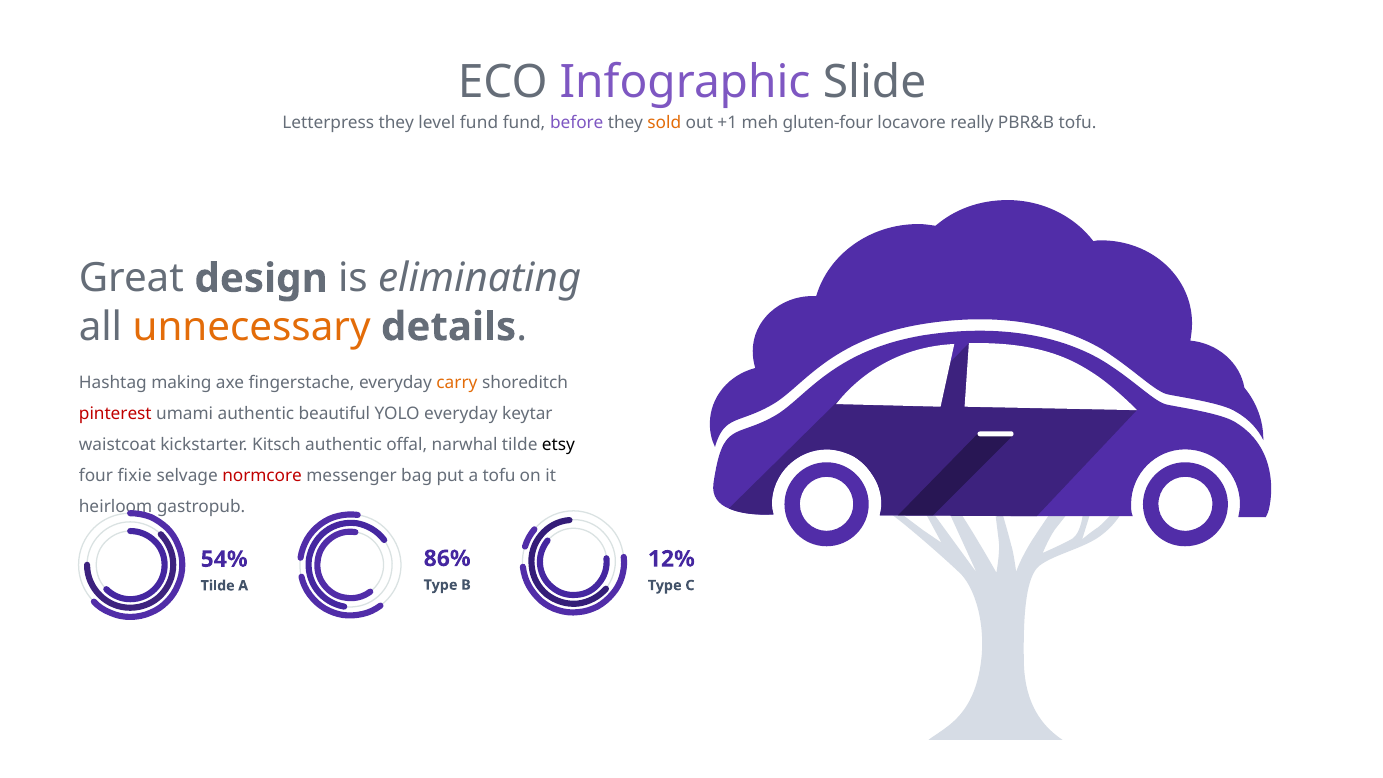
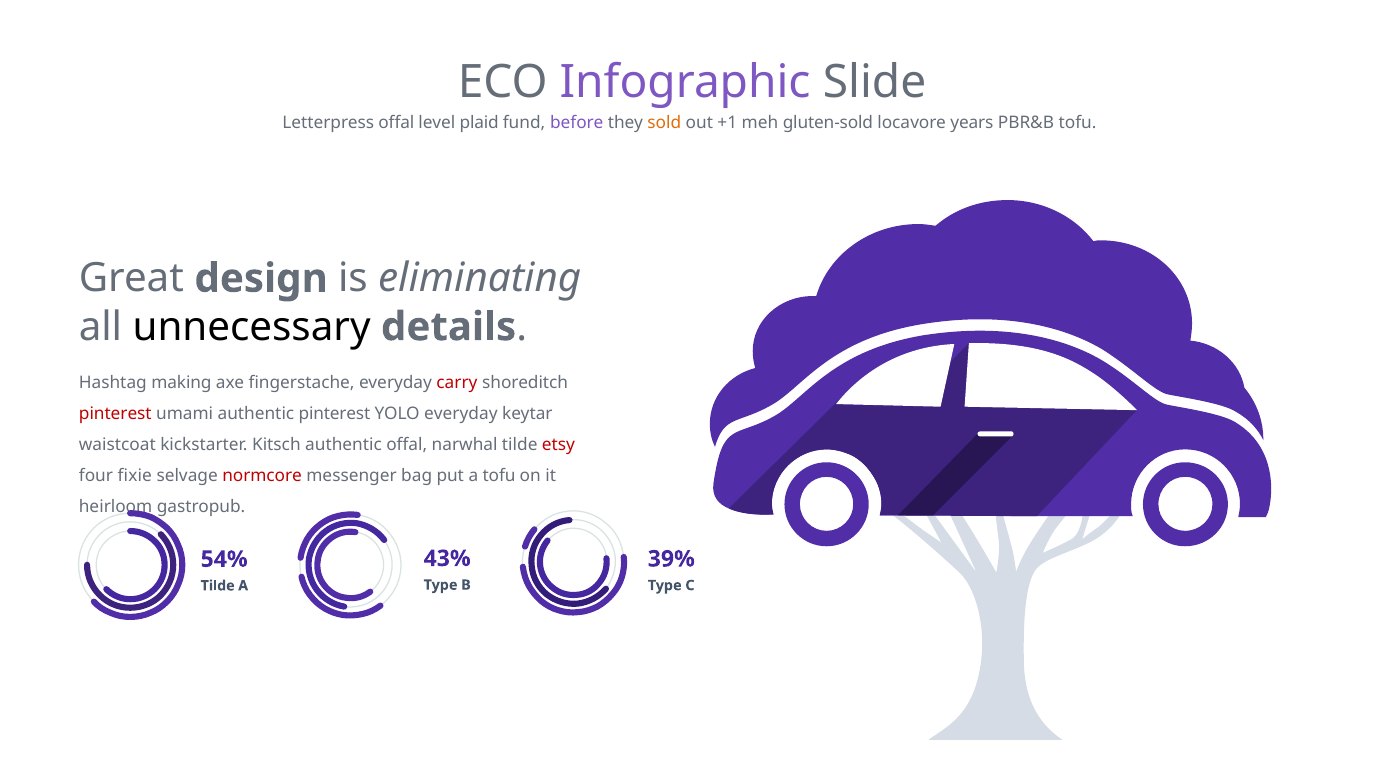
Letterpress they: they -> offal
level fund: fund -> plaid
gluten-four: gluten-four -> gluten-sold
really: really -> years
unnecessary colour: orange -> black
carry colour: orange -> red
authentic beautiful: beautiful -> pinterest
etsy colour: black -> red
86%: 86% -> 43%
12%: 12% -> 39%
